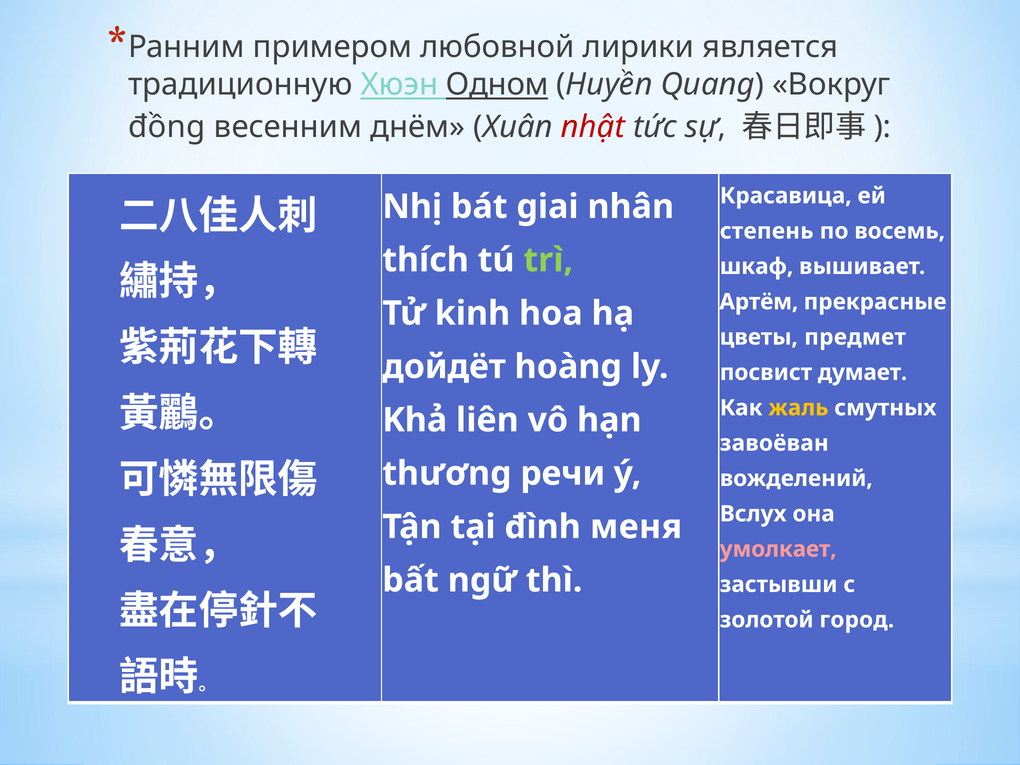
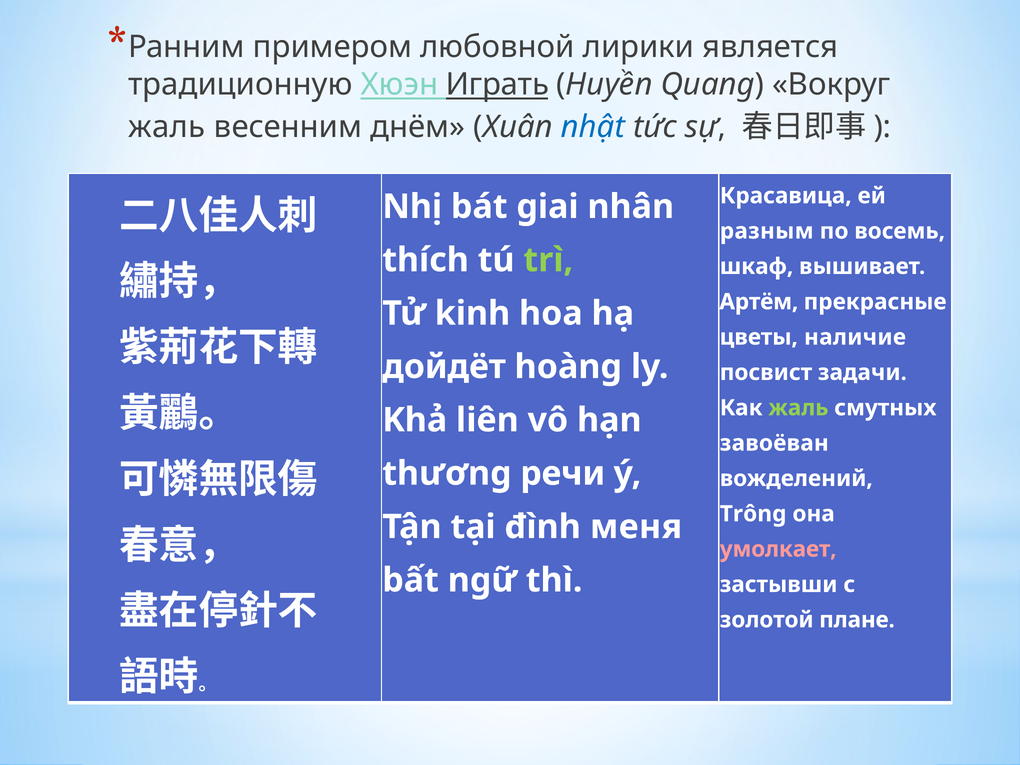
Одном: Одном -> Играть
đồng at (167, 127): đồng -> жаль
nhật colour: red -> blue
степень: степень -> разным
предмет: предмет -> наличие
думает: думает -> задачи
жаль at (798, 408) colour: yellow -> light green
Вслух: Вслух -> Trông
город: город -> плане
